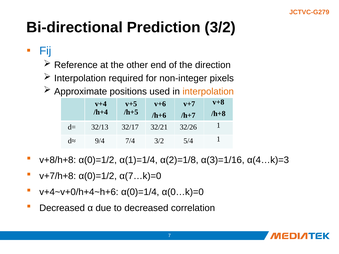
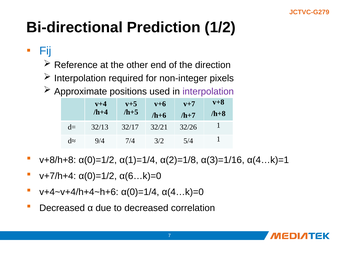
Prediction 3/2: 3/2 -> 1/2
interpolation at (208, 91) colour: orange -> purple
α(4…k)=3: α(4…k)=3 -> α(4…k)=1
v+7/h+8: v+7/h+8 -> v+7/h+4
α(7…k)=0: α(7…k)=0 -> α(6…k)=0
v+4~v+0/h+4~h+6: v+4~v+0/h+4~h+6 -> v+4~v+4/h+4~h+6
α(0…k)=0: α(0…k)=0 -> α(4…k)=0
